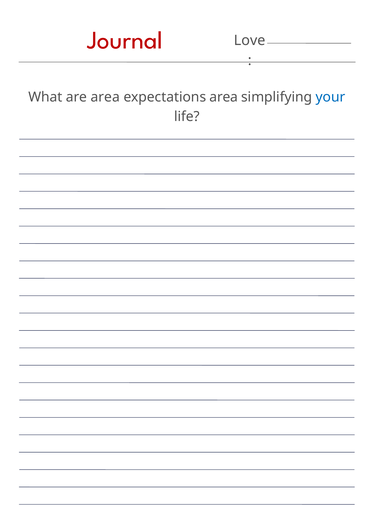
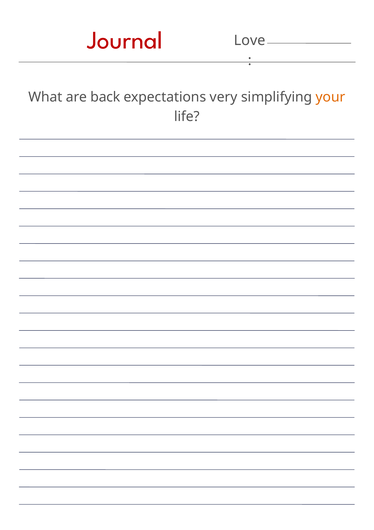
are area: area -> back
expectations area: area -> very
your colour: blue -> orange
